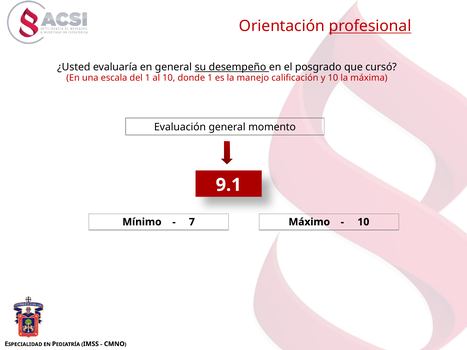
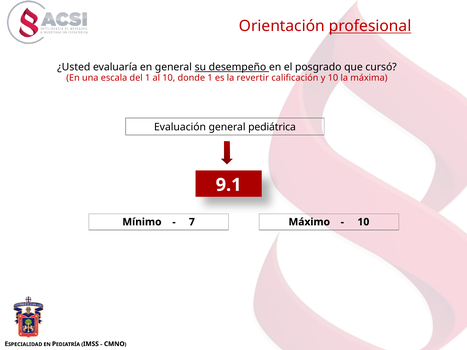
manejo: manejo -> revertir
momento: momento -> pediátrica
